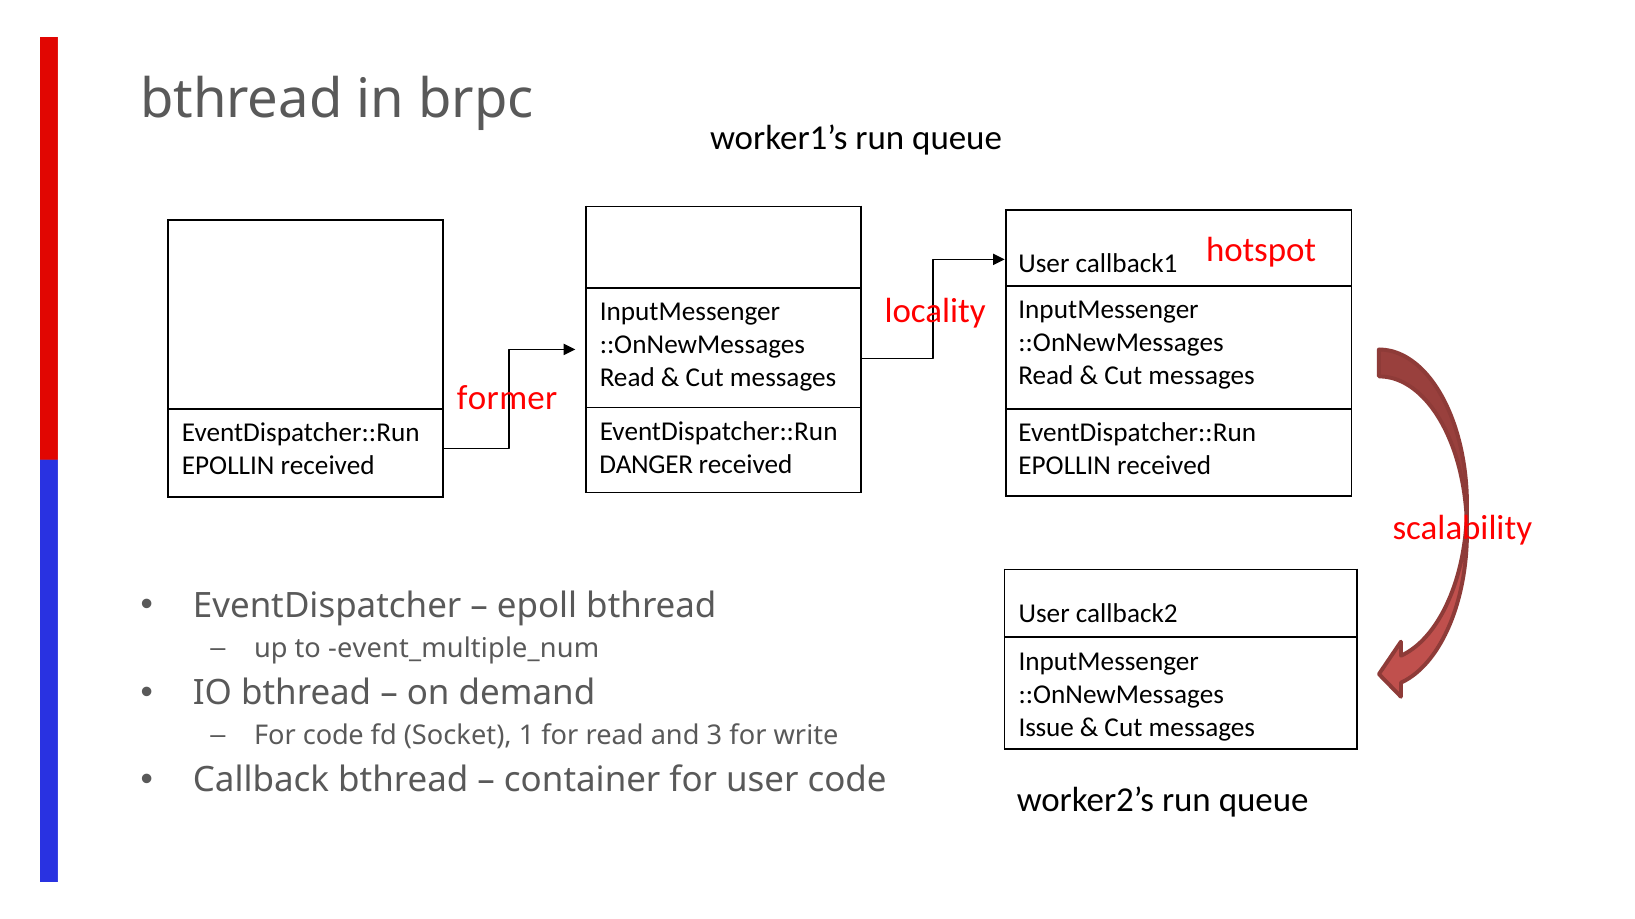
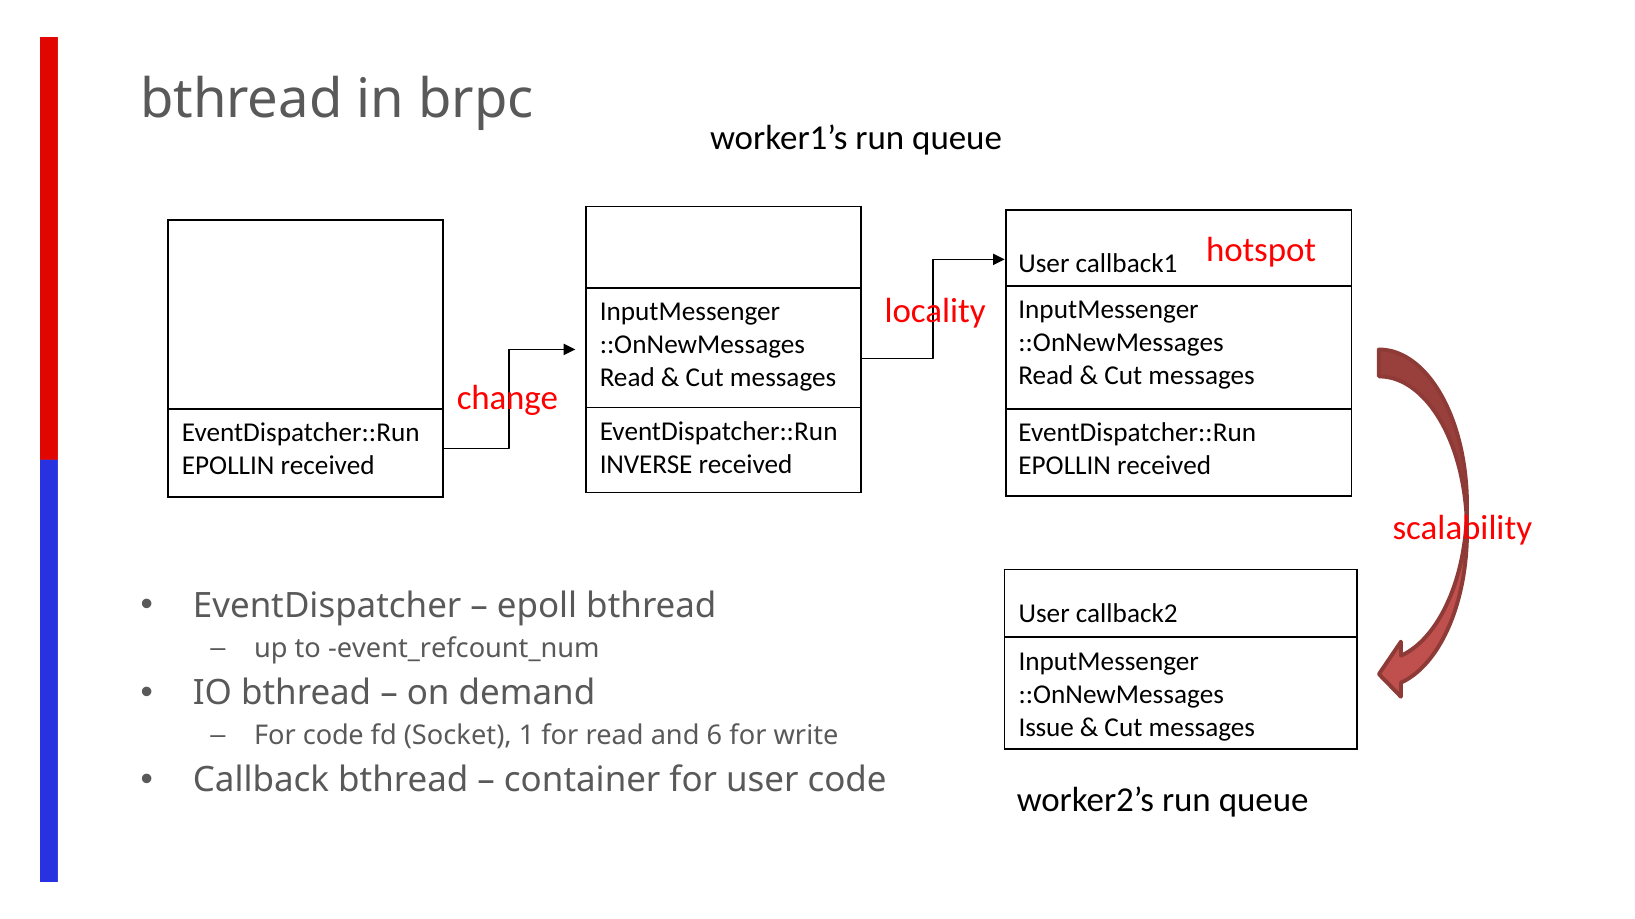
former: former -> change
DANGER: DANGER -> INVERSE
event_multiple_num: event_multiple_num -> event_refcount_num
3: 3 -> 6
